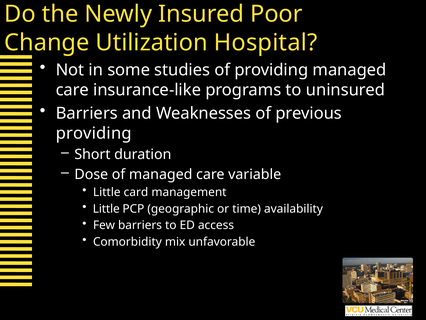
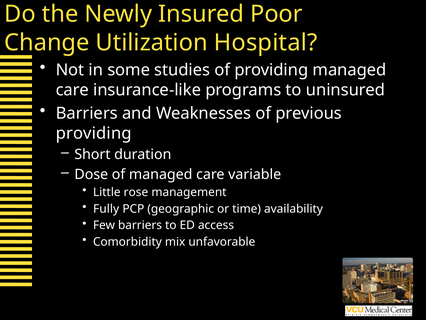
card: card -> rose
Little at (106, 208): Little -> Fully
